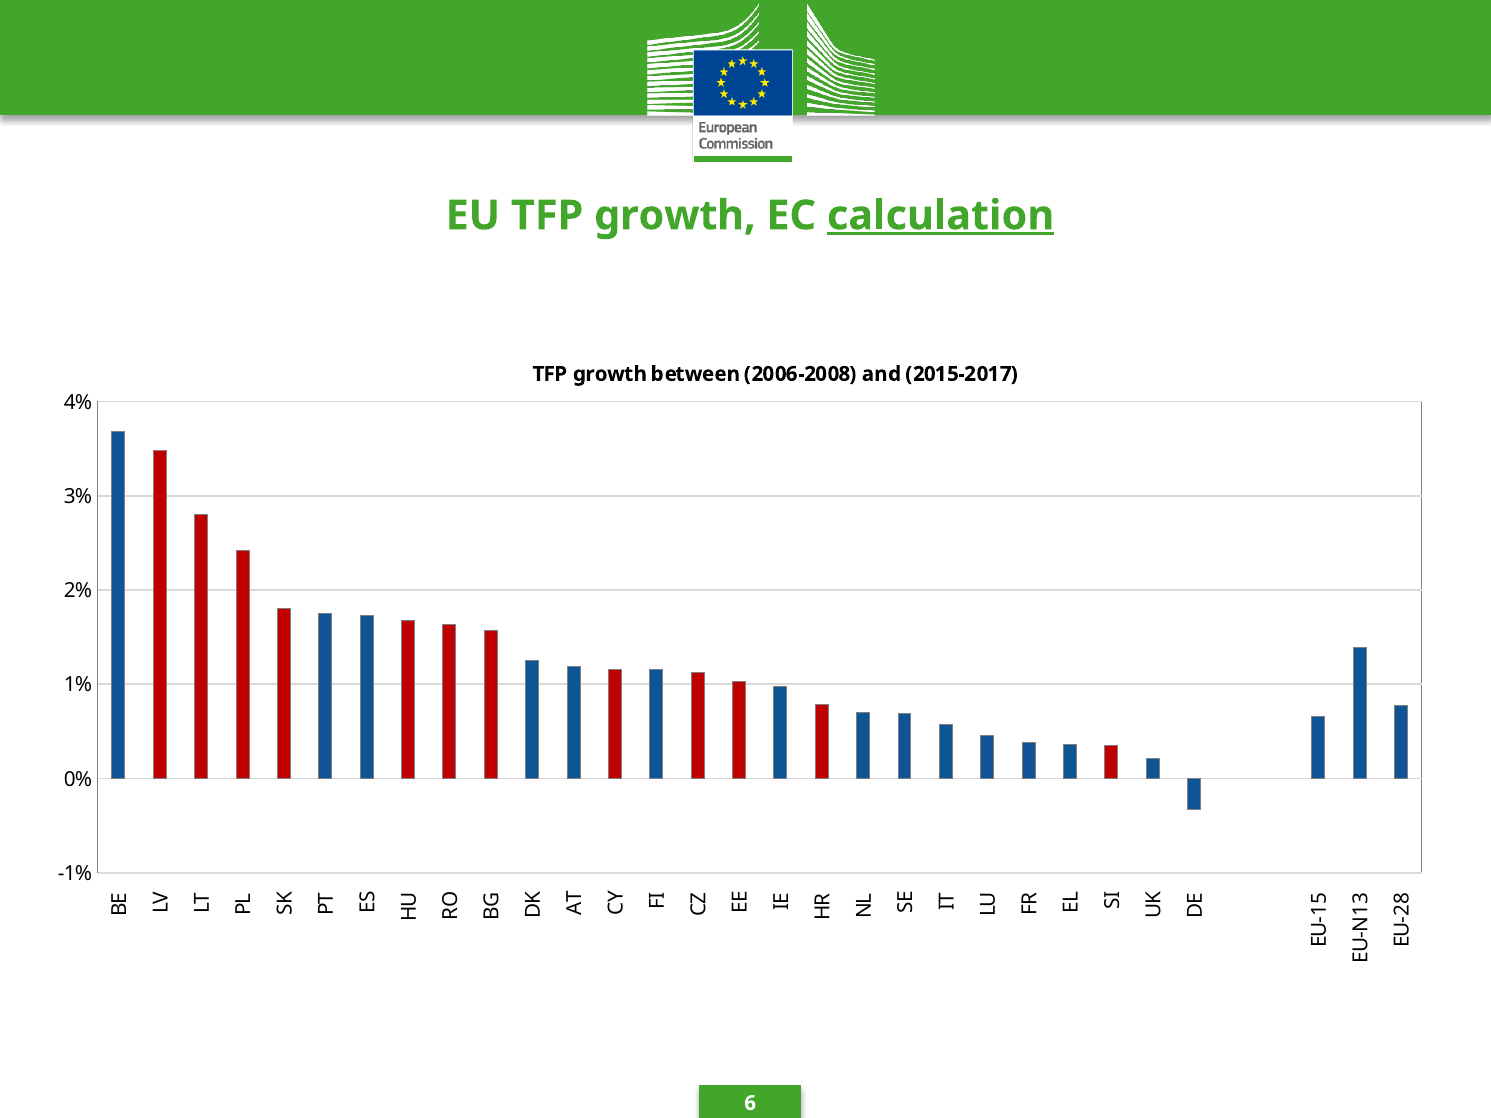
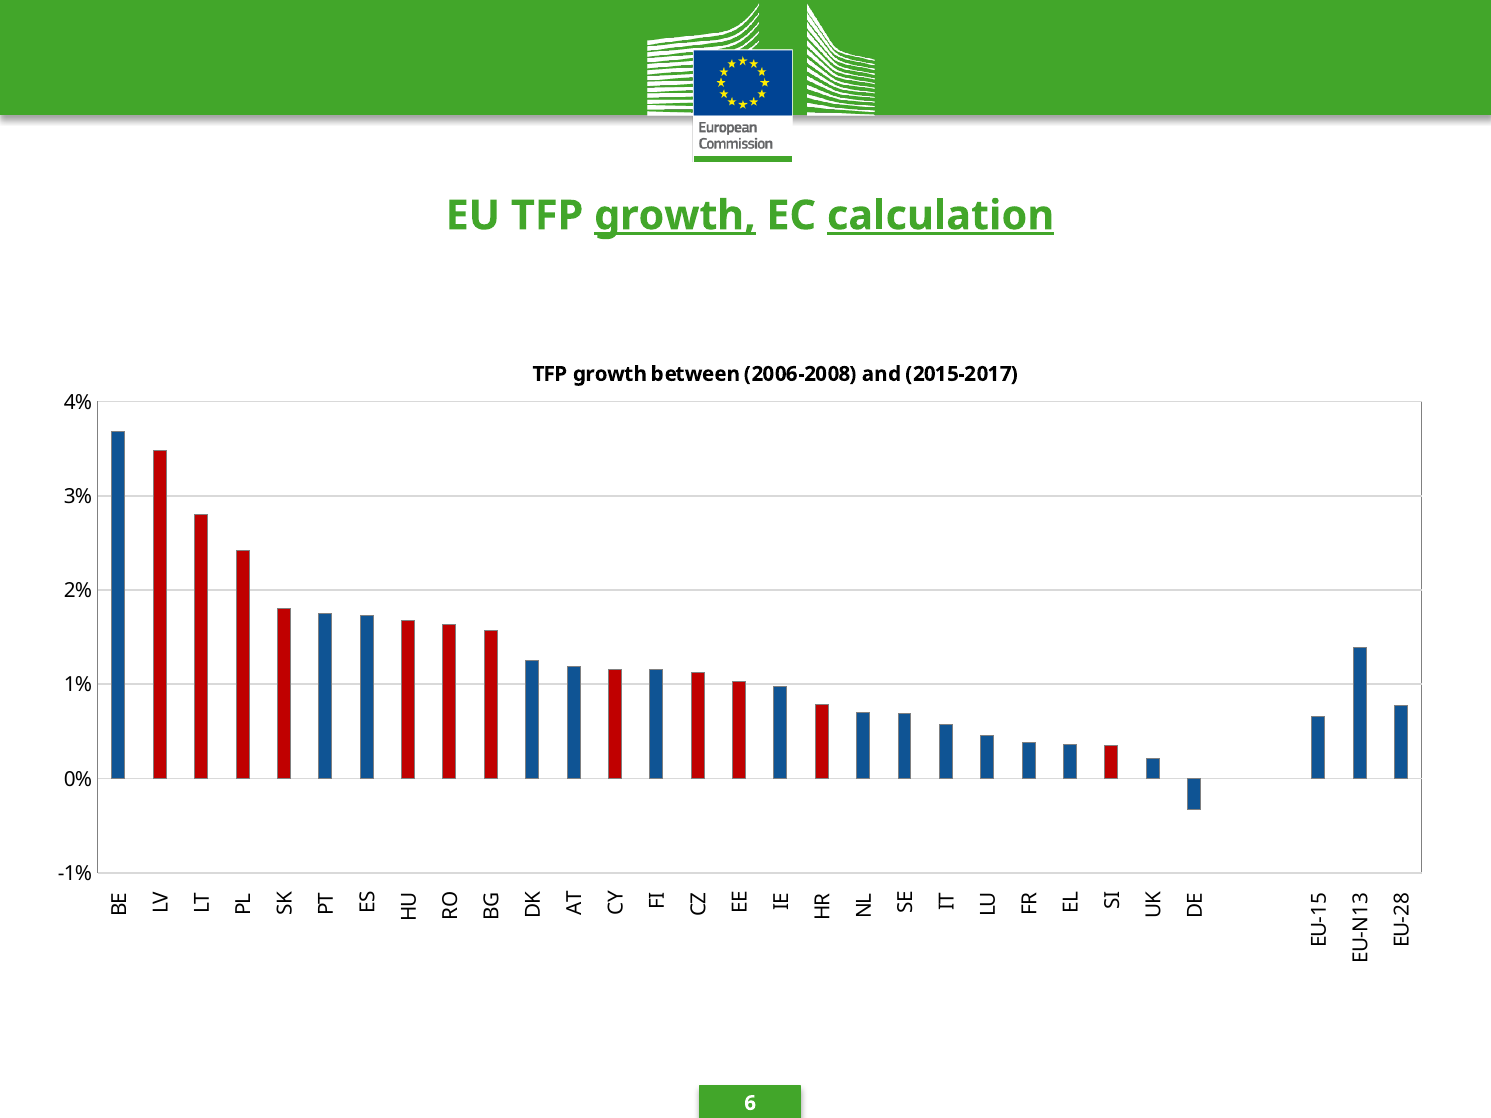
growth at (675, 216) underline: none -> present
